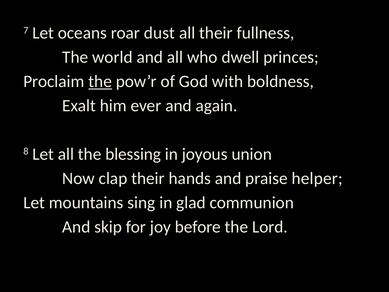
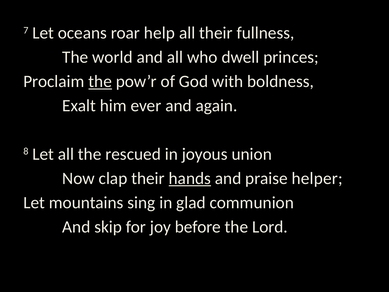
dust: dust -> help
blessing: blessing -> rescued
hands underline: none -> present
